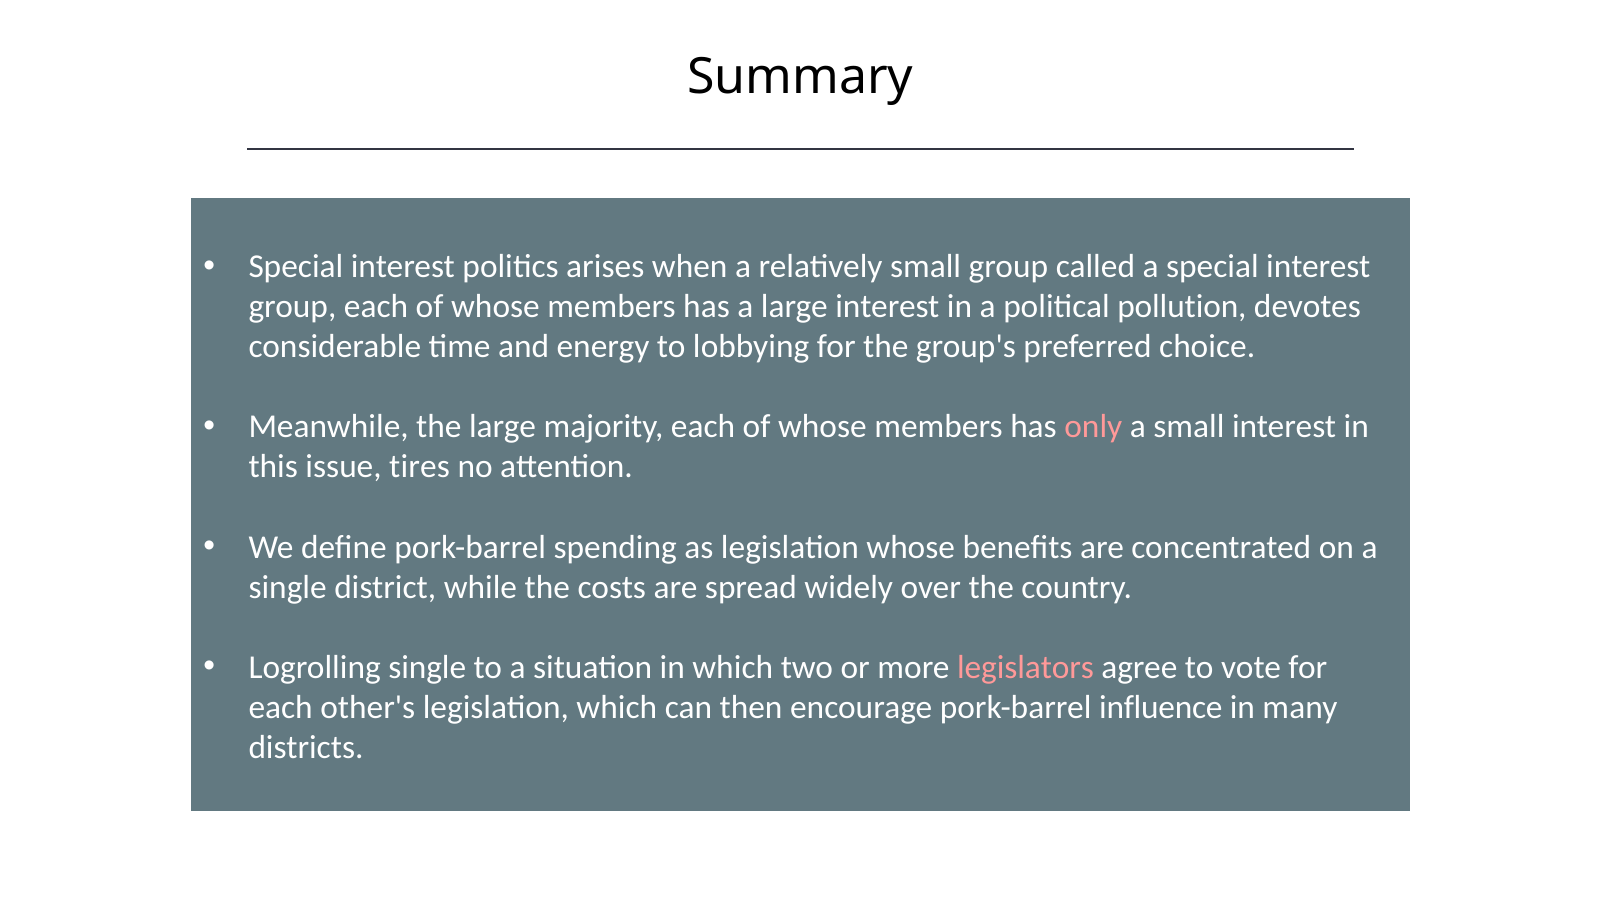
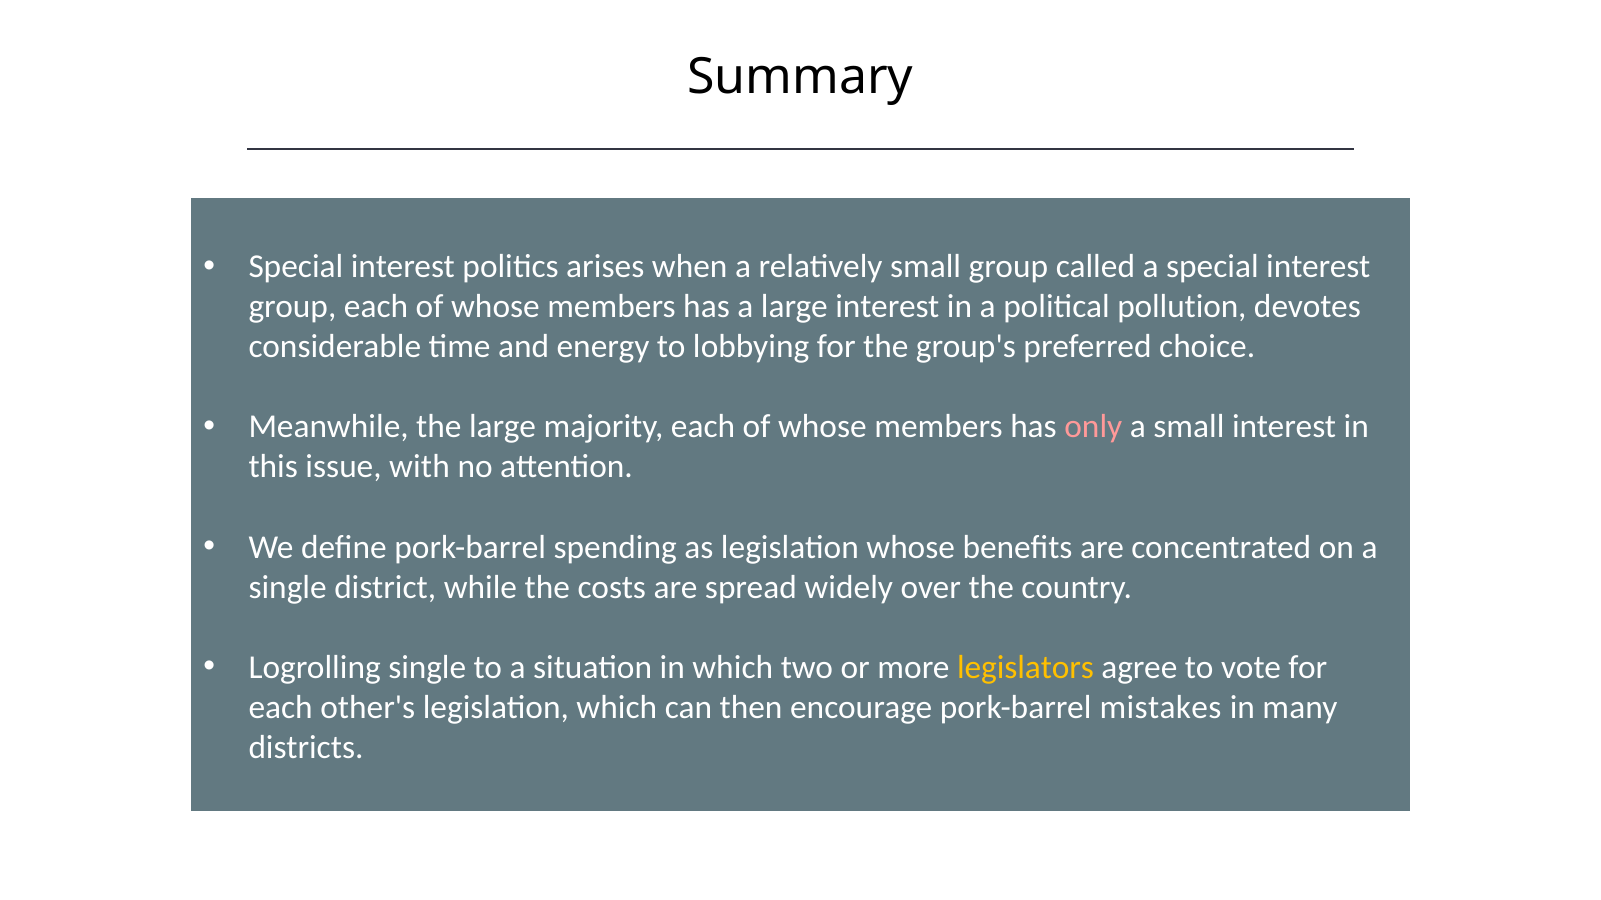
tires: tires -> with
legislators colour: pink -> yellow
influence: influence -> mistakes
